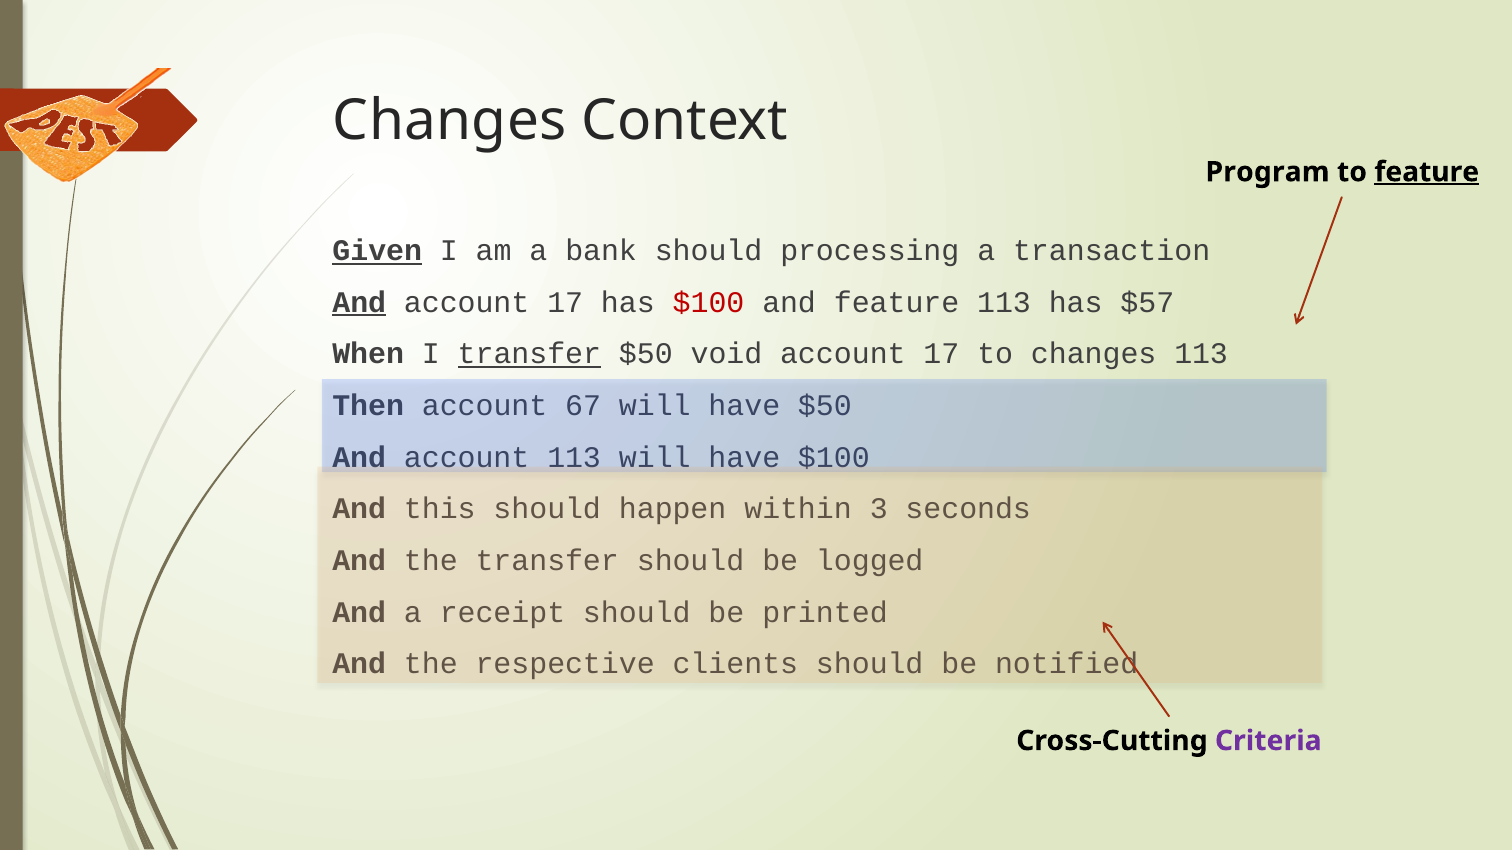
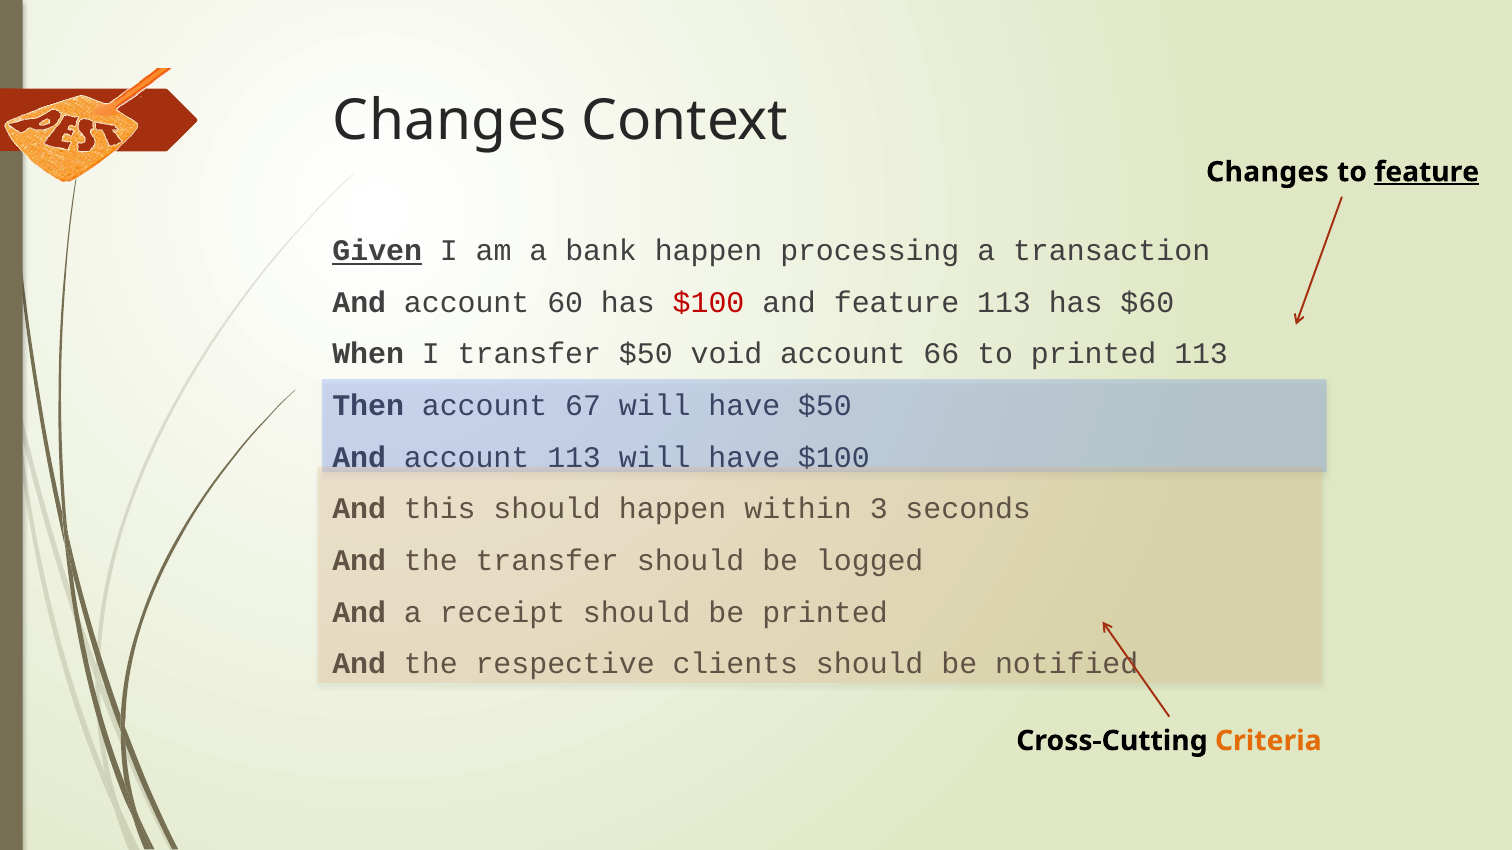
Program at (1268, 172): Program -> Changes
bank should: should -> happen
And at (359, 303) underline: present -> none
17 at (565, 303): 17 -> 60
$57: $57 -> $60
transfer at (529, 354) underline: present -> none
17 at (941, 354): 17 -> 66
to changes: changes -> printed
Criteria colour: purple -> orange
